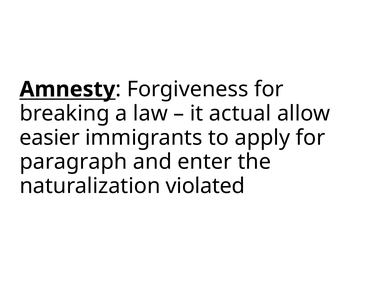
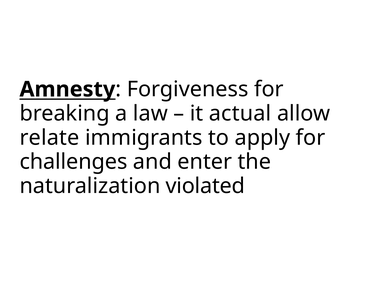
easier: easier -> relate
paragraph: paragraph -> challenges
